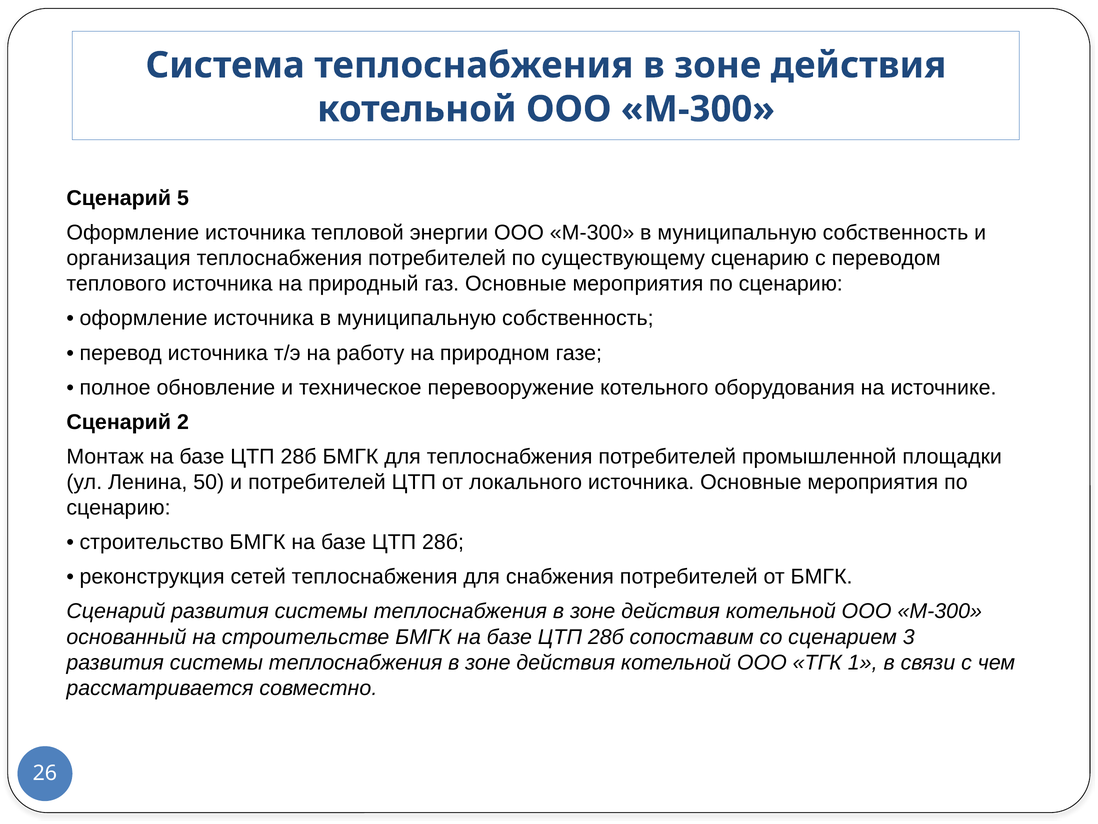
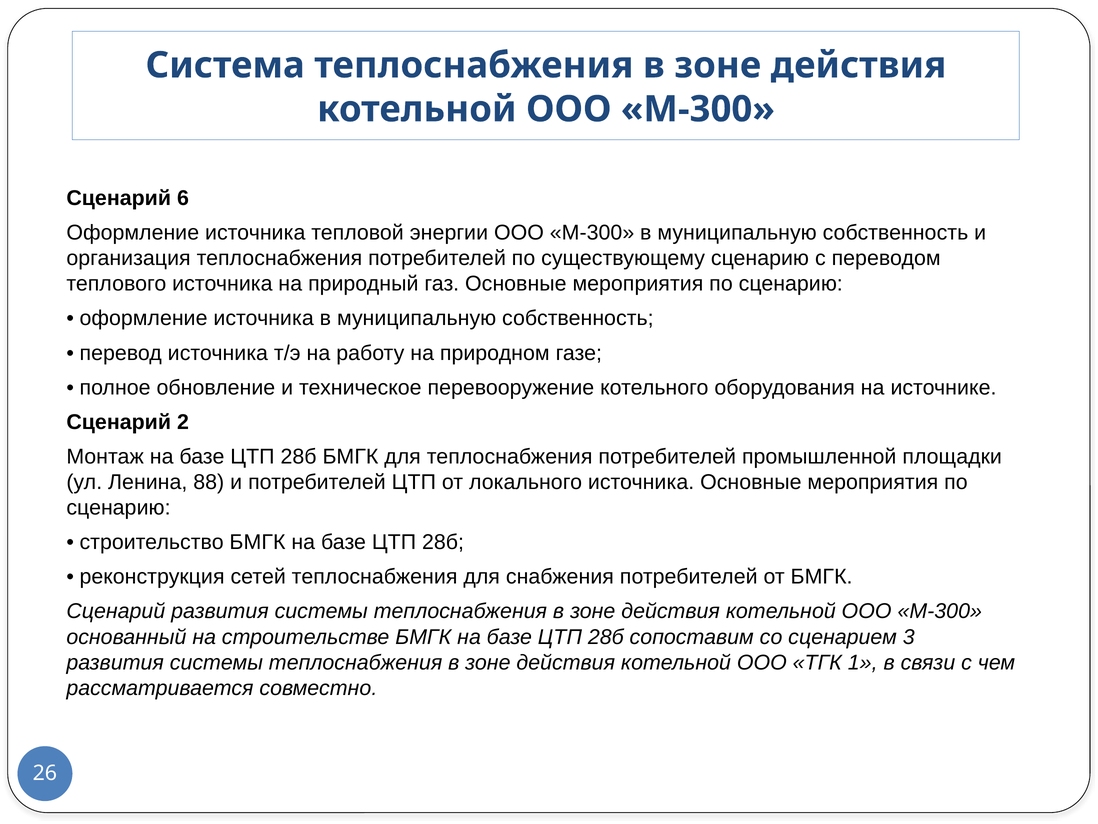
5: 5 -> 6
50: 50 -> 88
